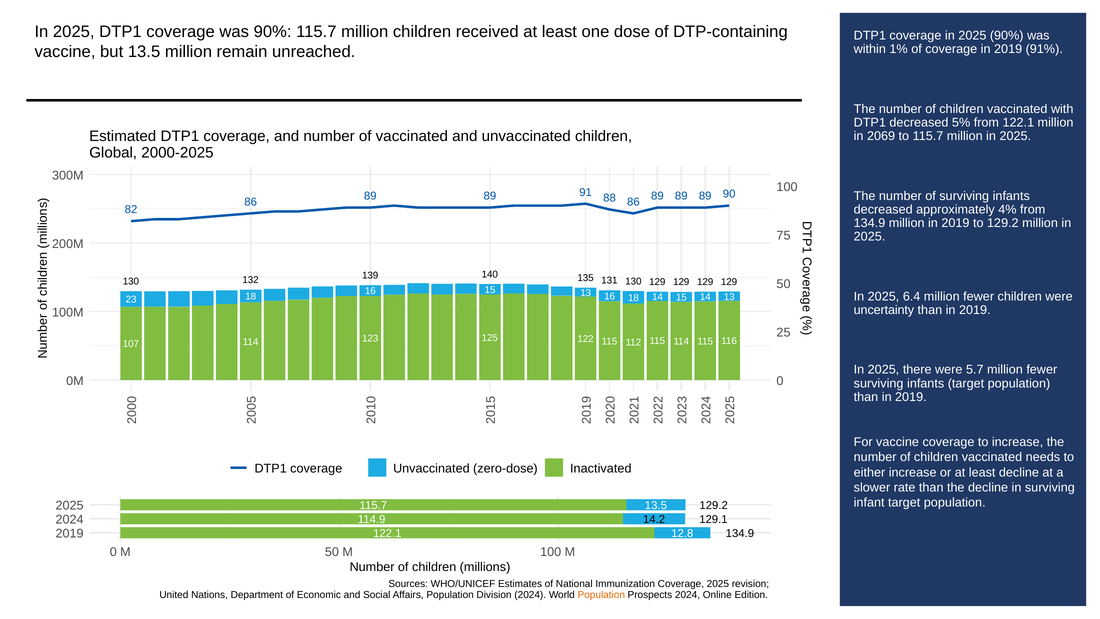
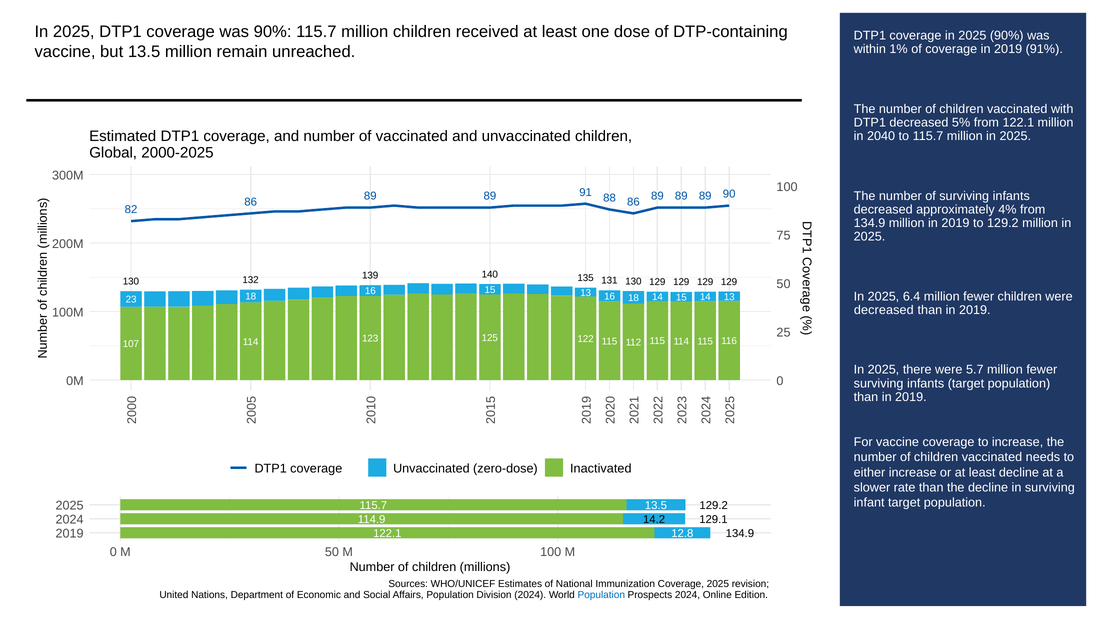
2069: 2069 -> 2040
uncertainty at (884, 310): uncertainty -> decreased
Population at (601, 595) colour: orange -> blue
